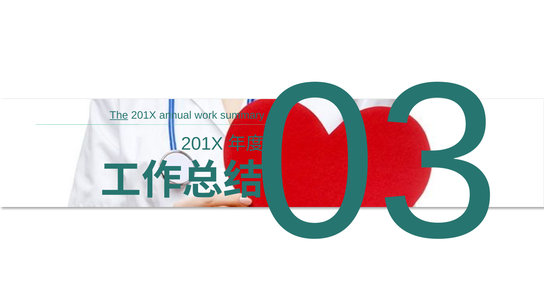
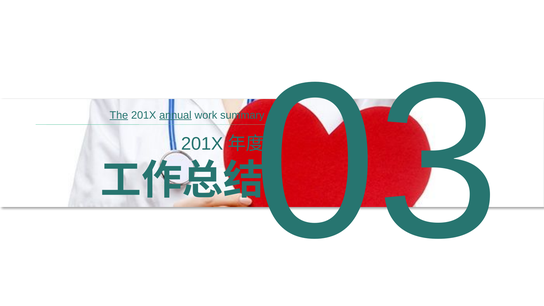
annual underline: none -> present
